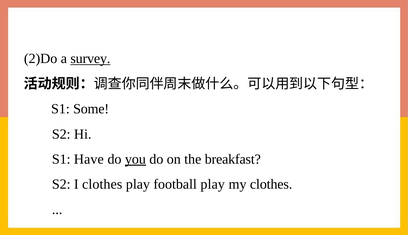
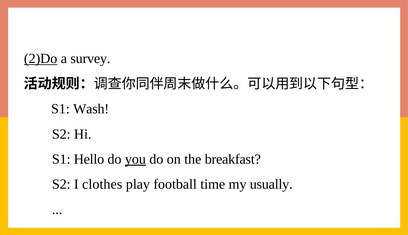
2)Do underline: none -> present
survey underline: present -> none
Some: Some -> Wash
Have: Have -> Hello
football play: play -> time
my clothes: clothes -> usually
